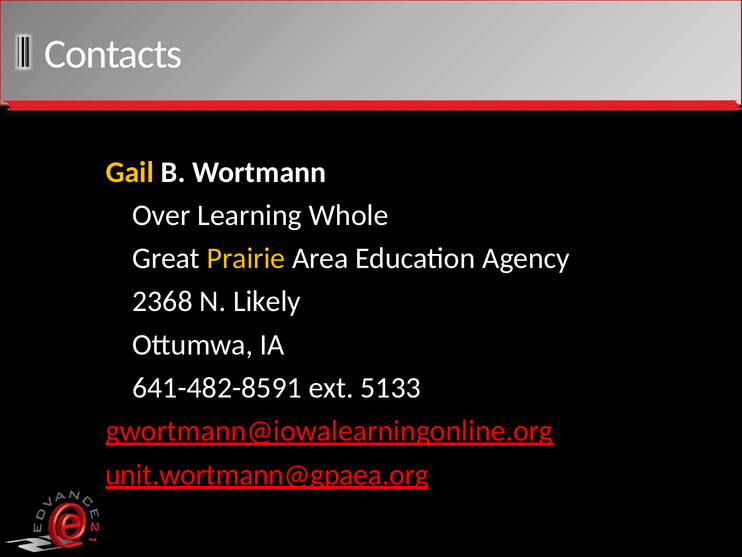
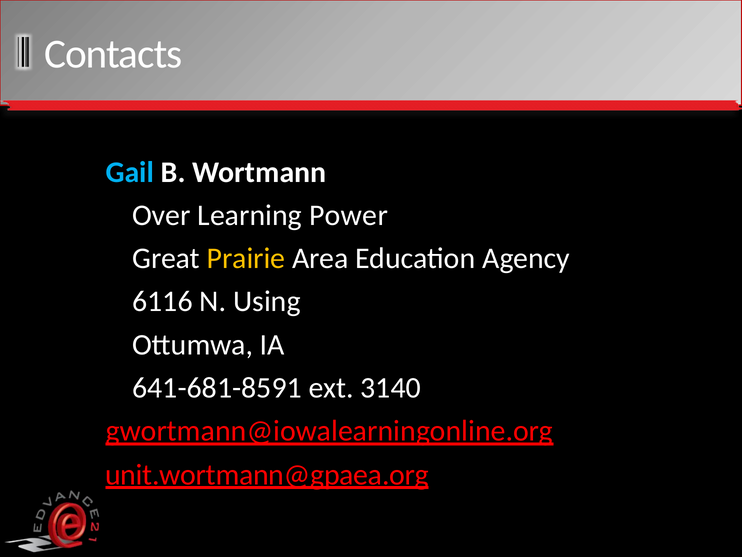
Gail colour: yellow -> light blue
Whole: Whole -> Power
2368: 2368 -> 6116
Likely: Likely -> Using
641-482-8591: 641-482-8591 -> 641-681-8591
5133: 5133 -> 3140
